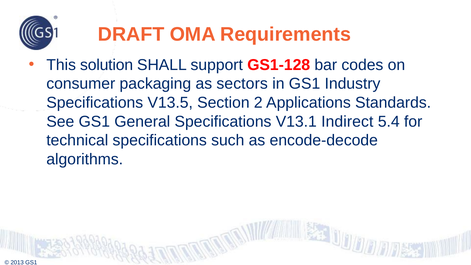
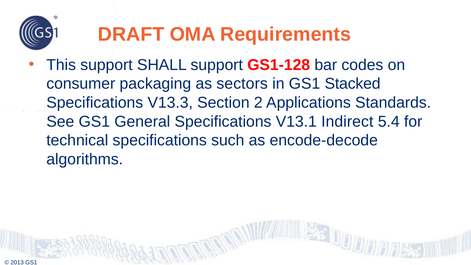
This solution: solution -> support
Industry: Industry -> Stacked
V13.5: V13.5 -> V13.3
